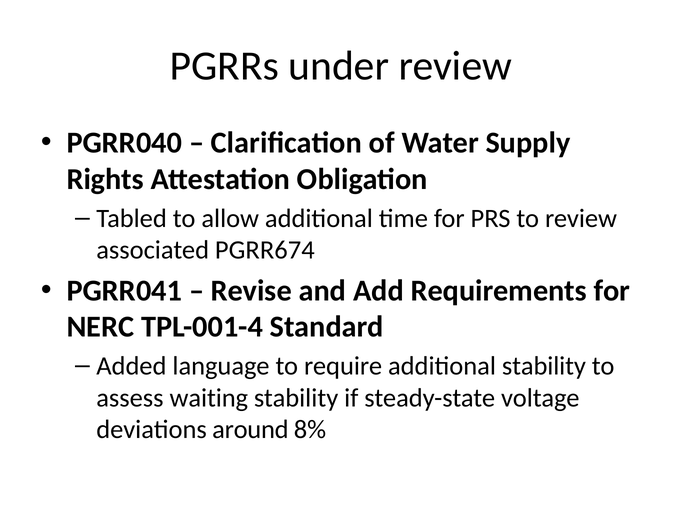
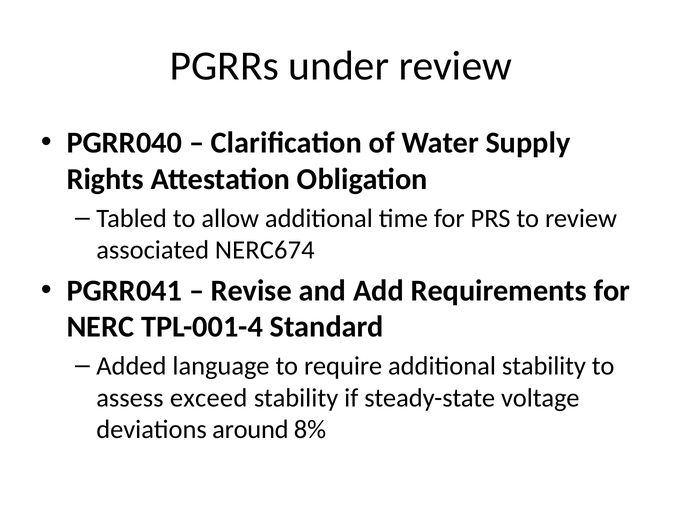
PGRR674: PGRR674 -> NERC674
waiting: waiting -> exceed
